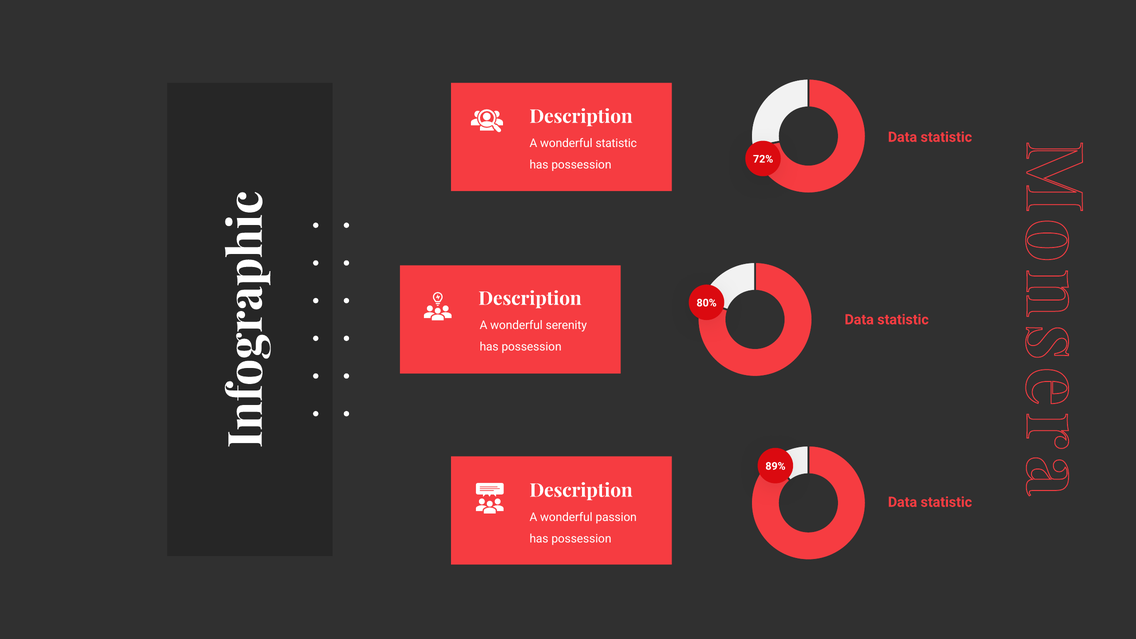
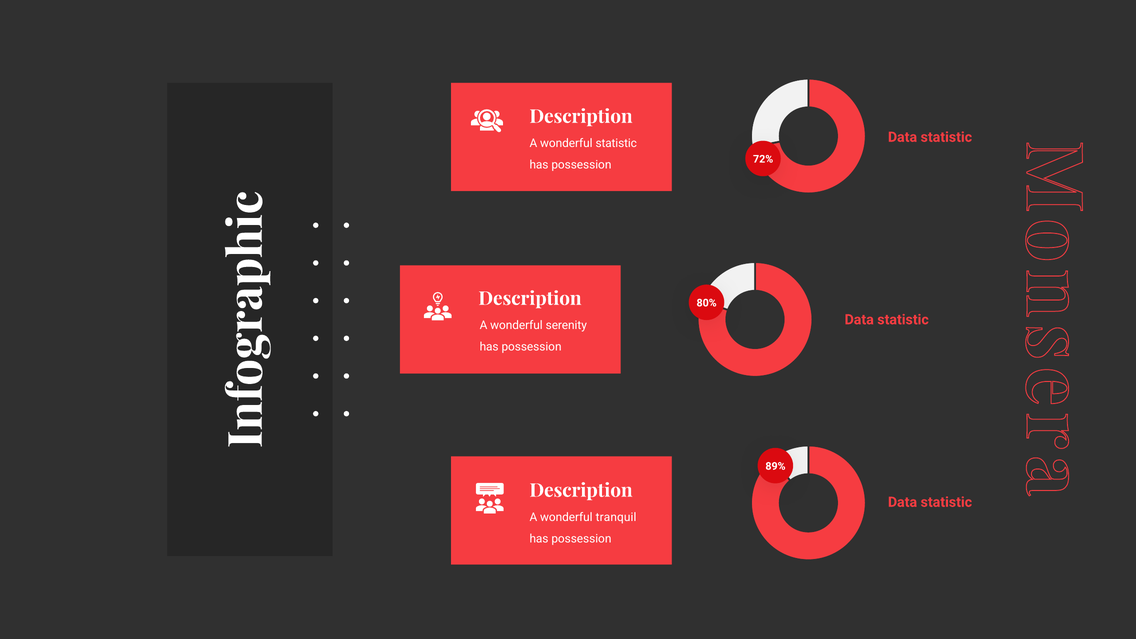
passion: passion -> tranquil
